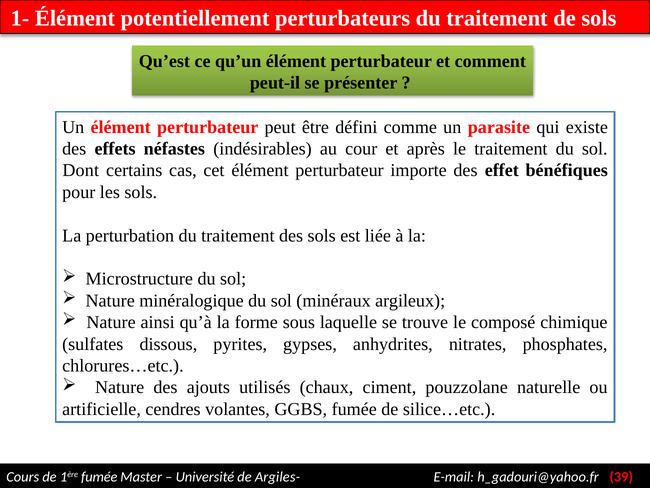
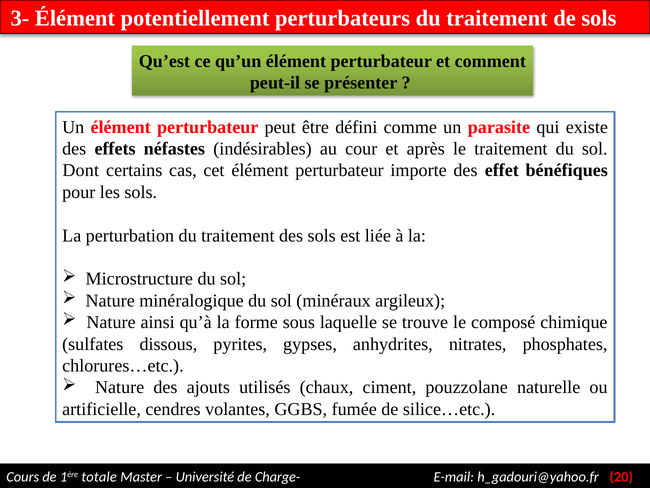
1-: 1- -> 3-
1ère fumée: fumée -> totale
Argiles-: Argiles- -> Charge-
39: 39 -> 20
